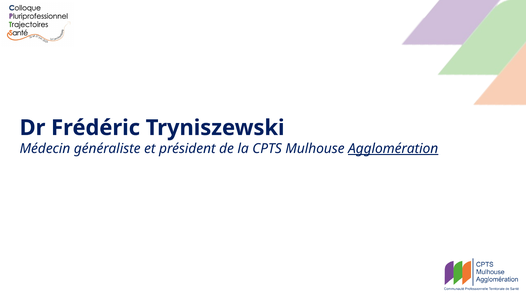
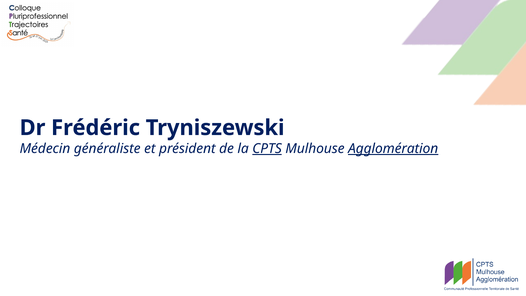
CPTS underline: none -> present
